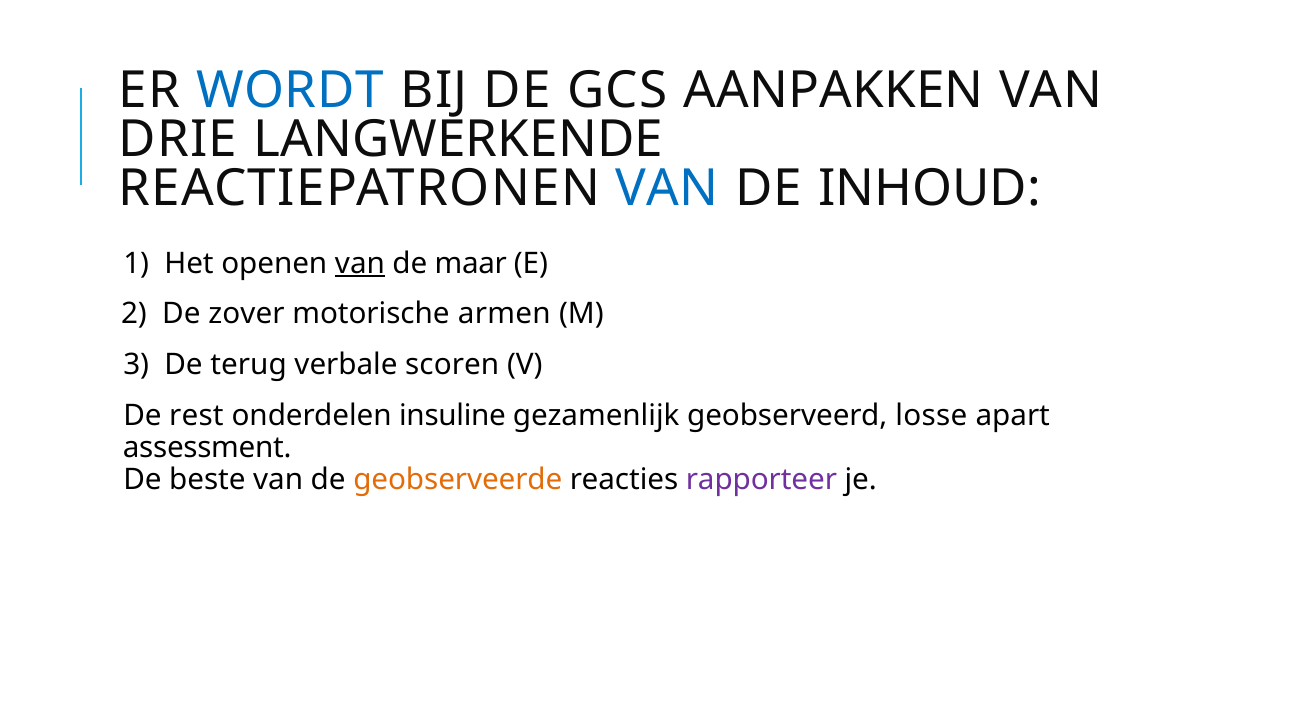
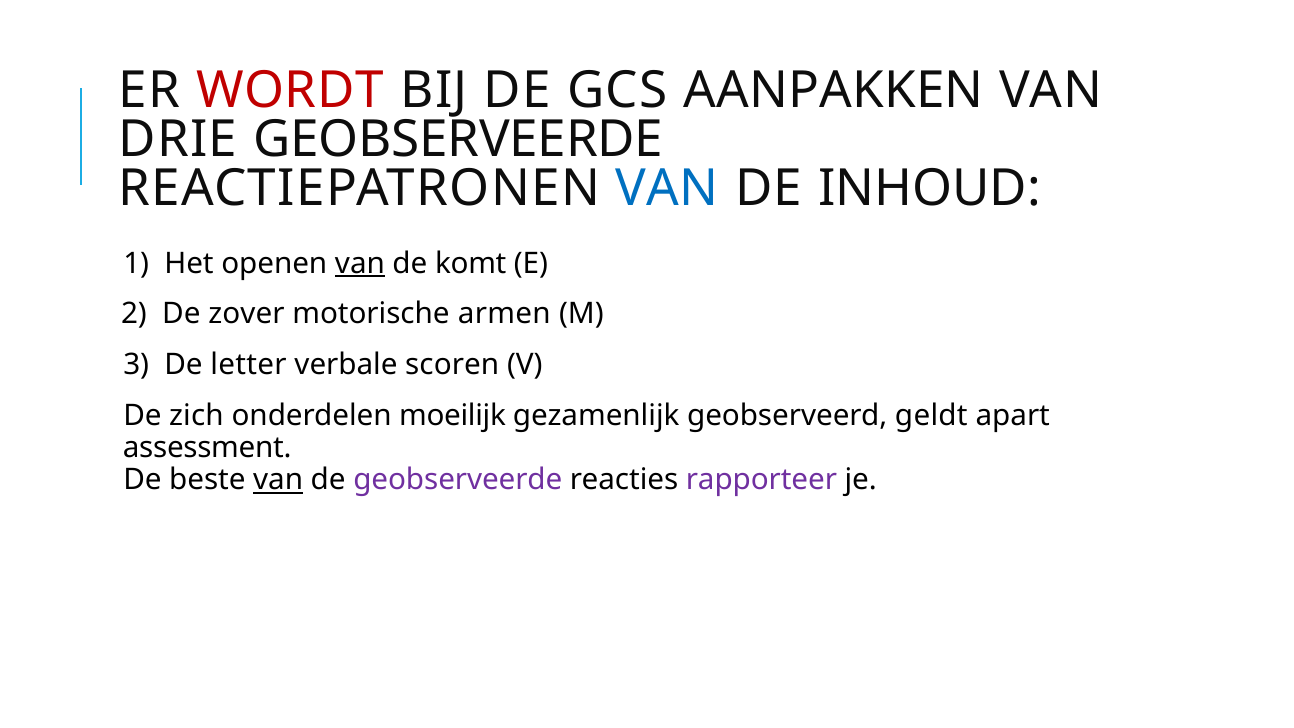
WORDT colour: blue -> red
DRIE LANGWERKENDE: LANGWERKENDE -> GEOBSERVEERDE
maar: maar -> komt
terug: terug -> letter
rest: rest -> zich
insuline: insuline -> moeilijk
losse: losse -> geldt
van at (278, 480) underline: none -> present
geobserveerde at (458, 480) colour: orange -> purple
